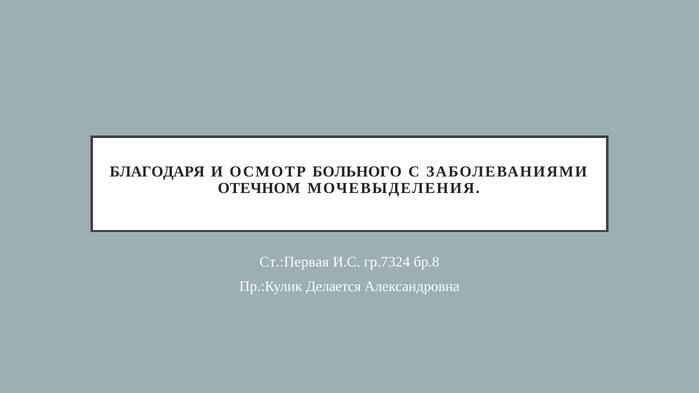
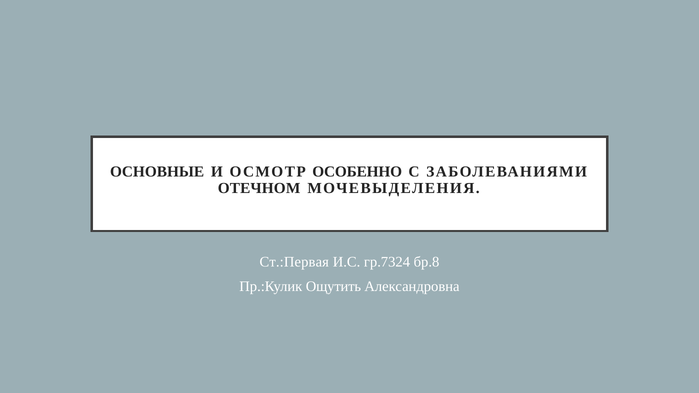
БЛАГОДАРЯ: БЛАГОДАРЯ -> ОСНОВНЫЕ
БОЛЬНОГО: БОЛЬНОГО -> ОСОБЕННО
Делается: Делается -> Ощутить
